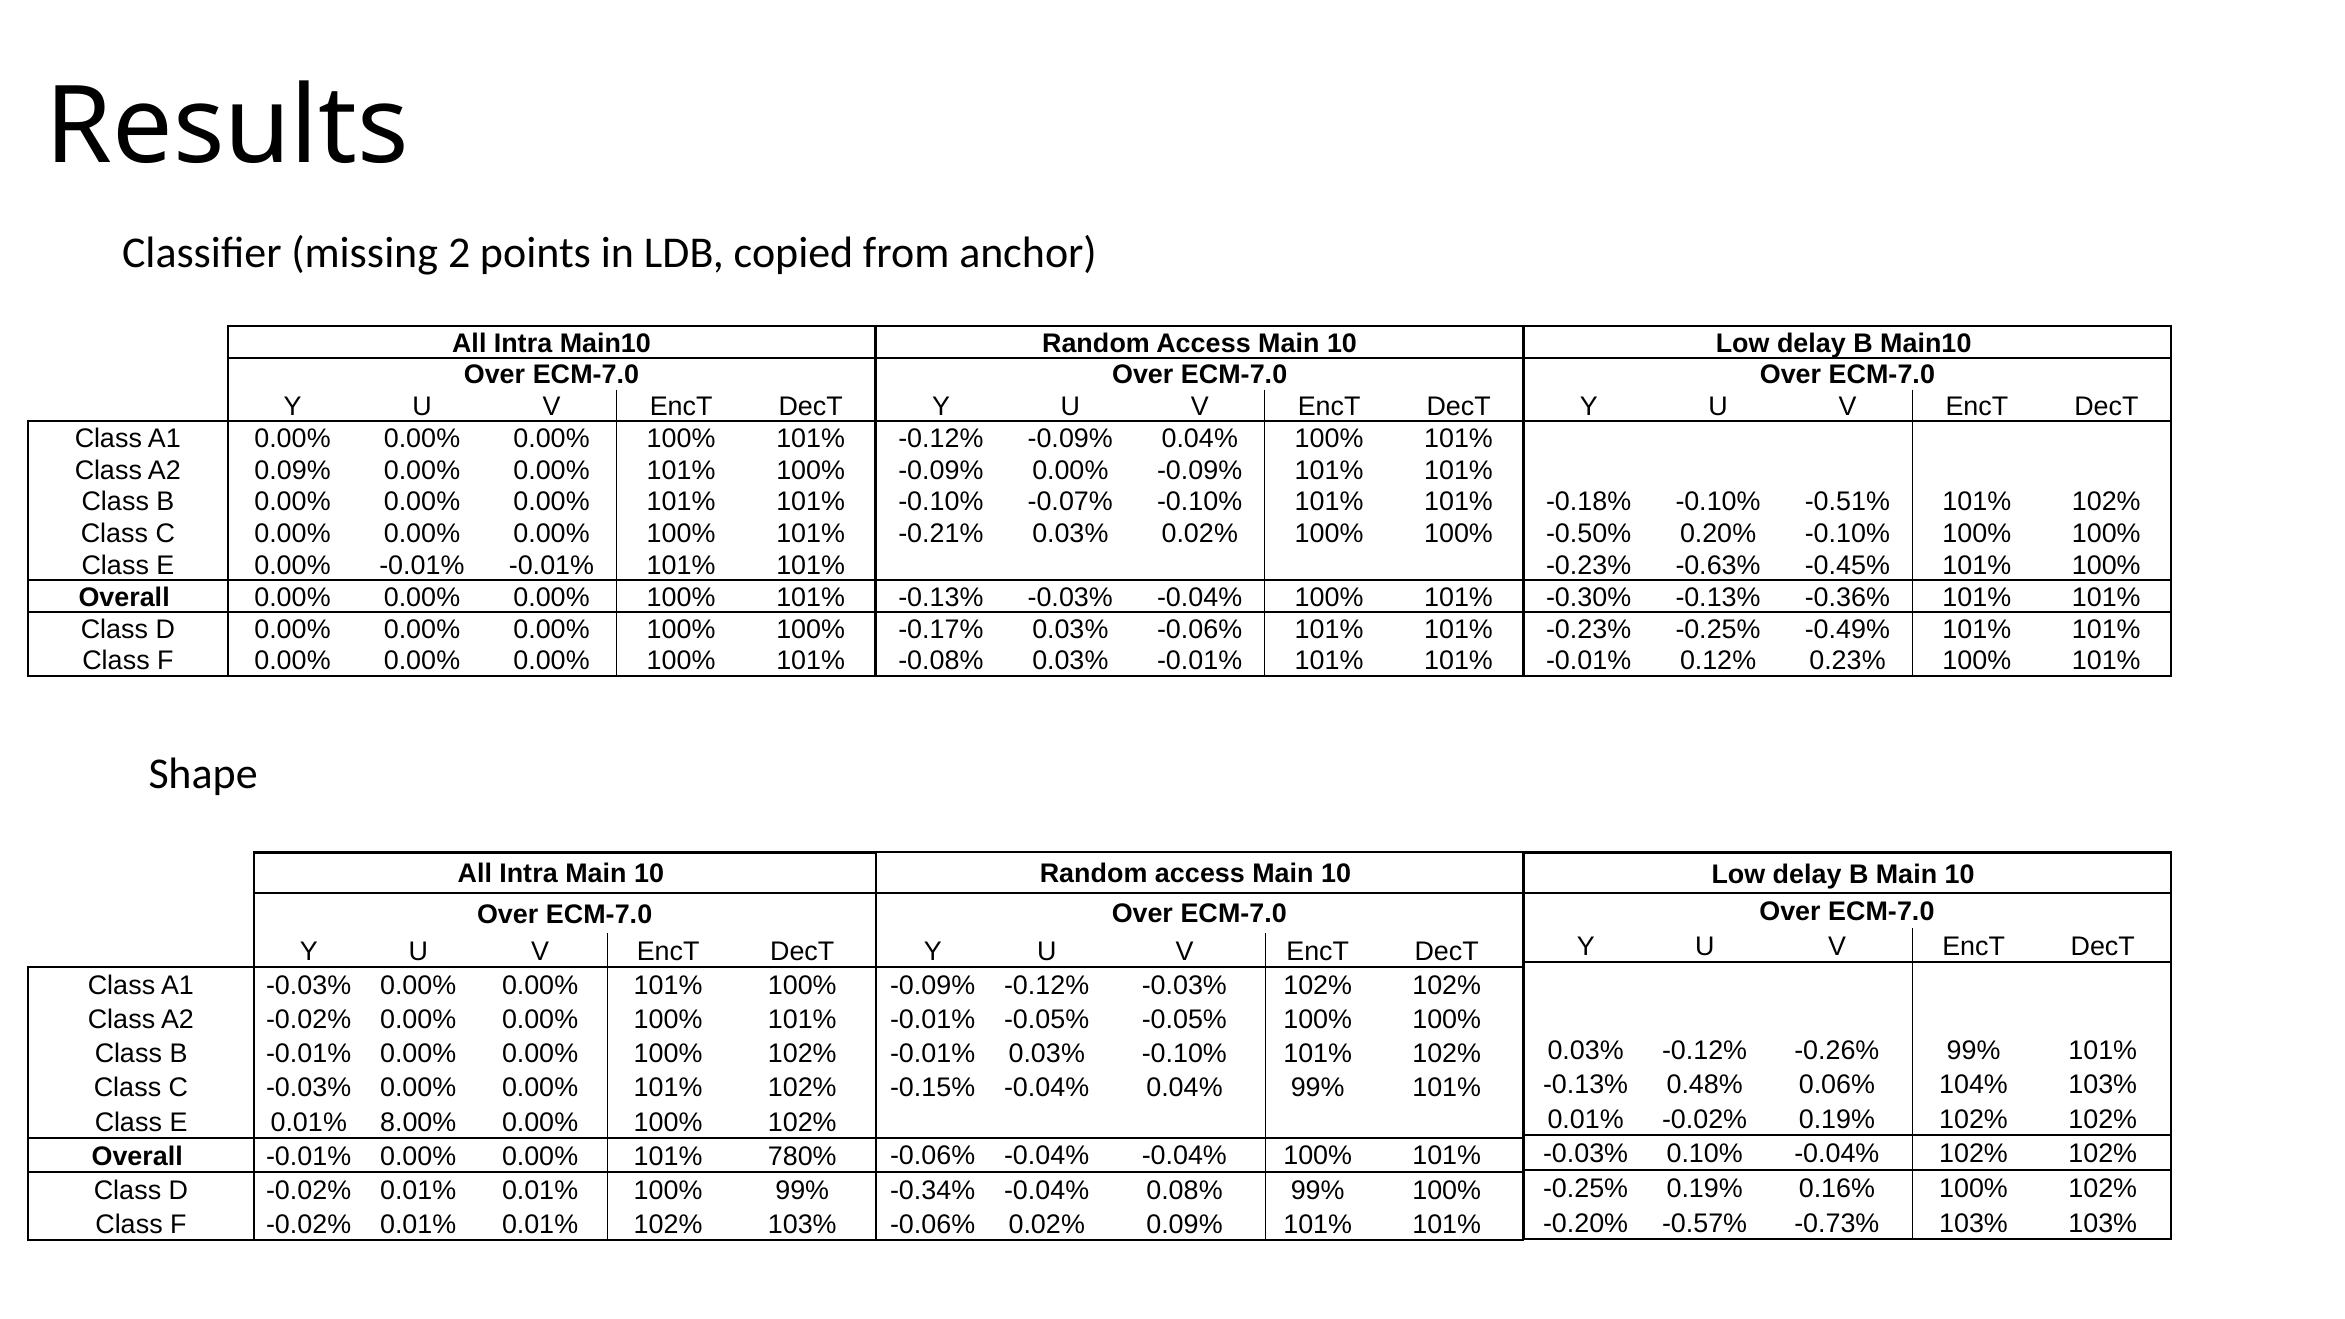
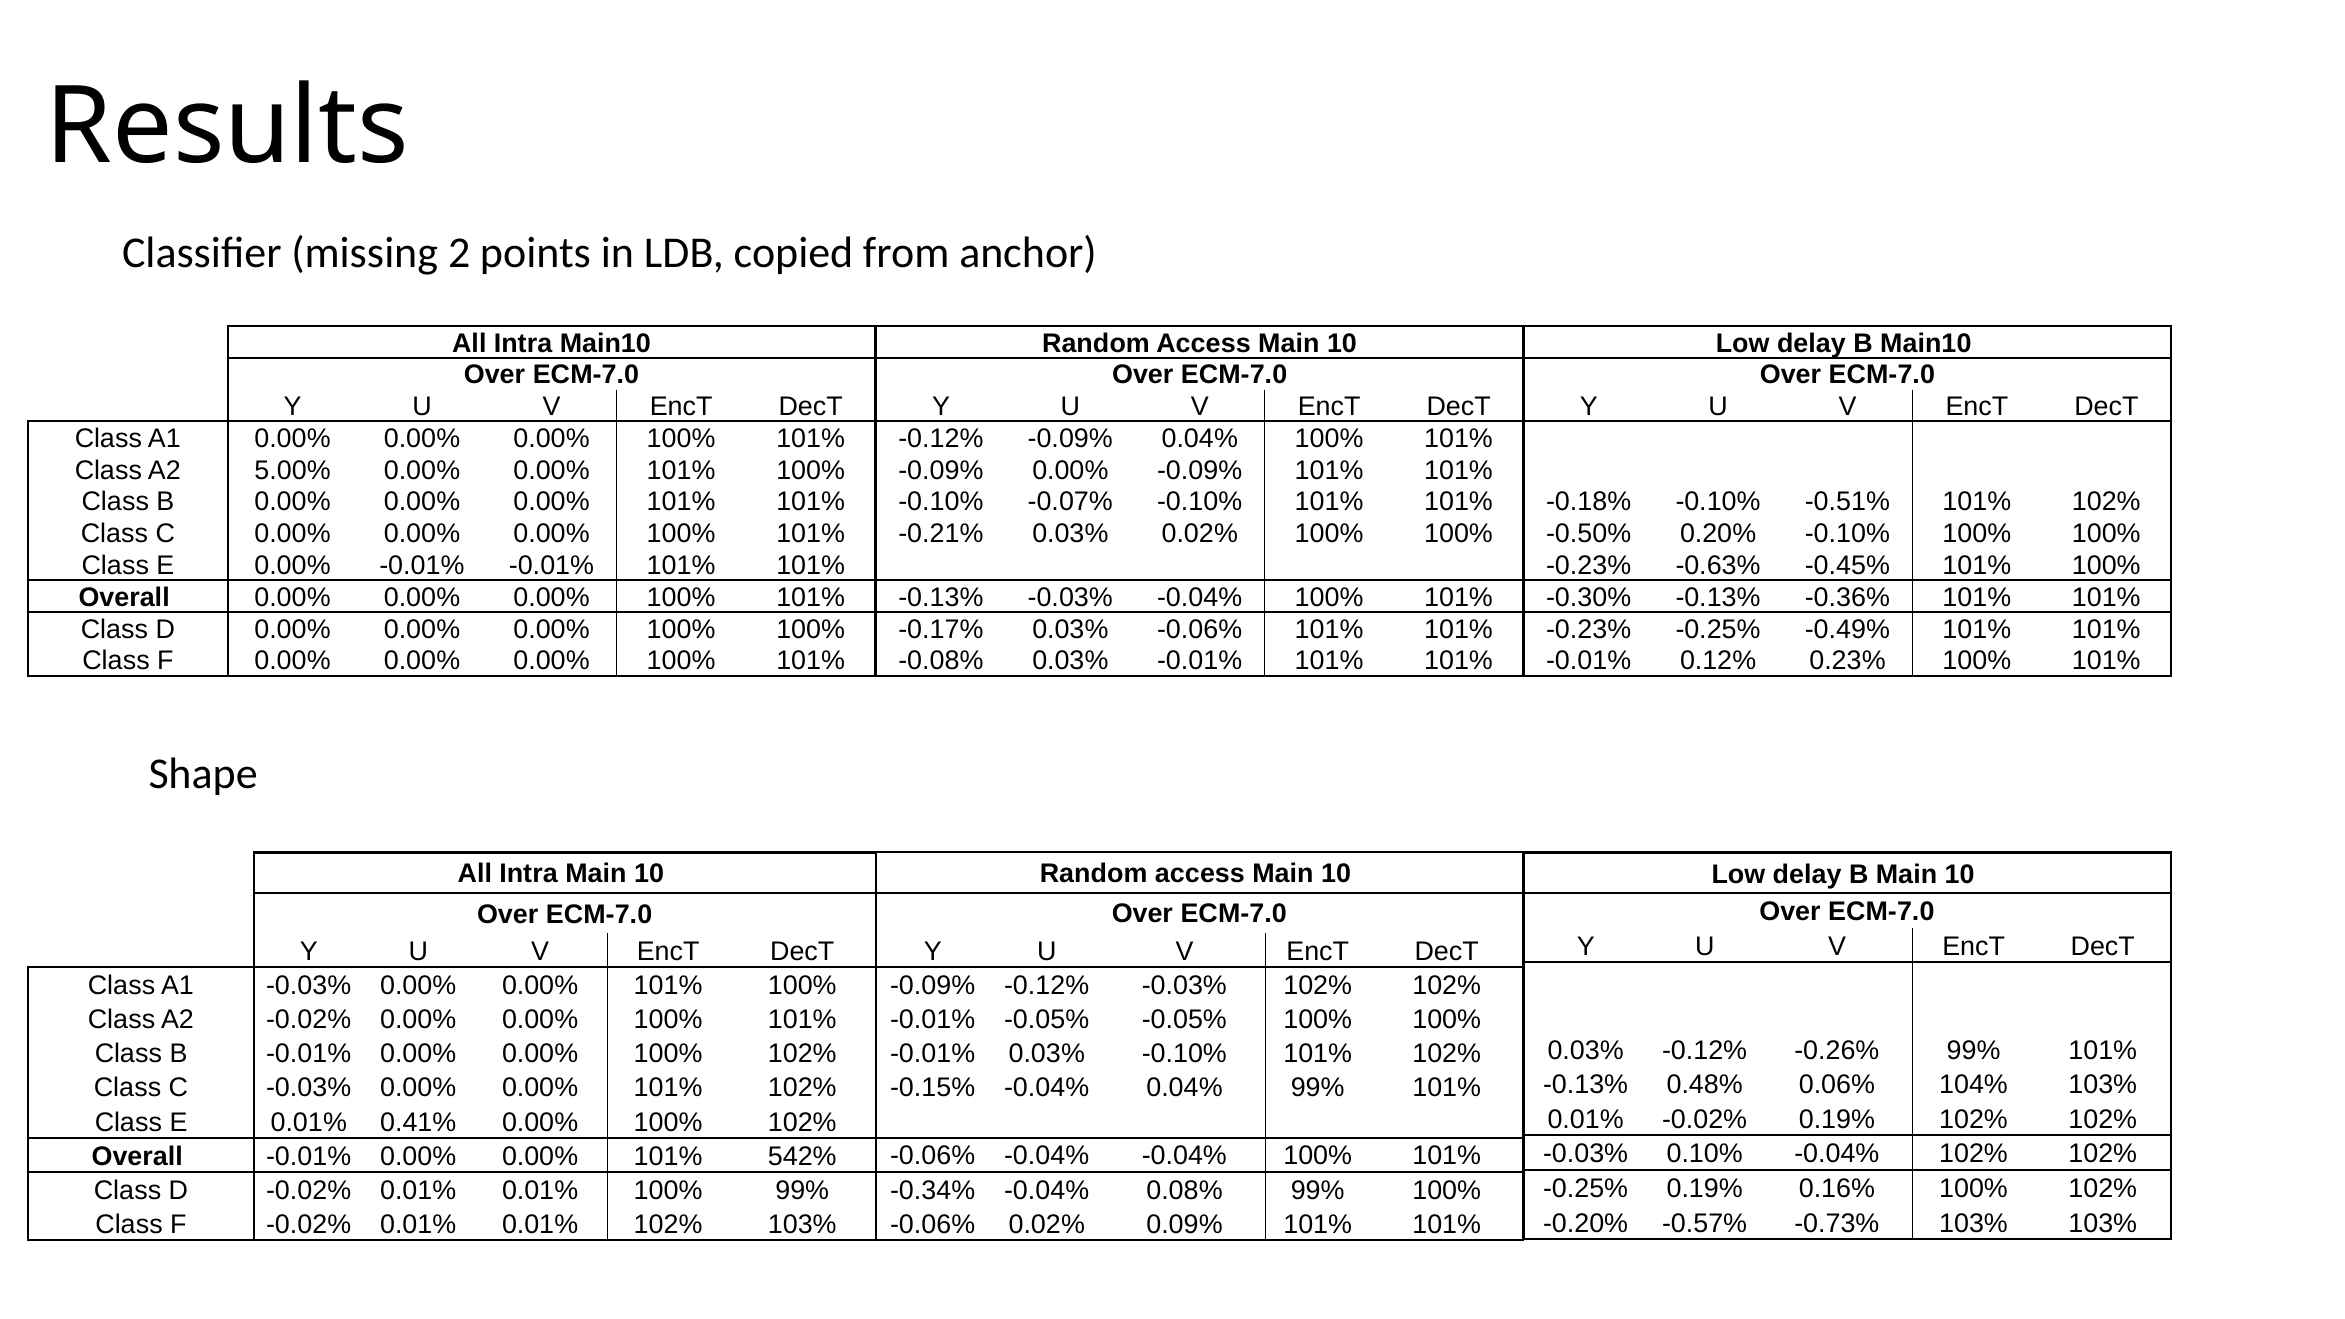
A2 0.09%: 0.09% -> 5.00%
8.00%: 8.00% -> 0.41%
780%: 780% -> 542%
